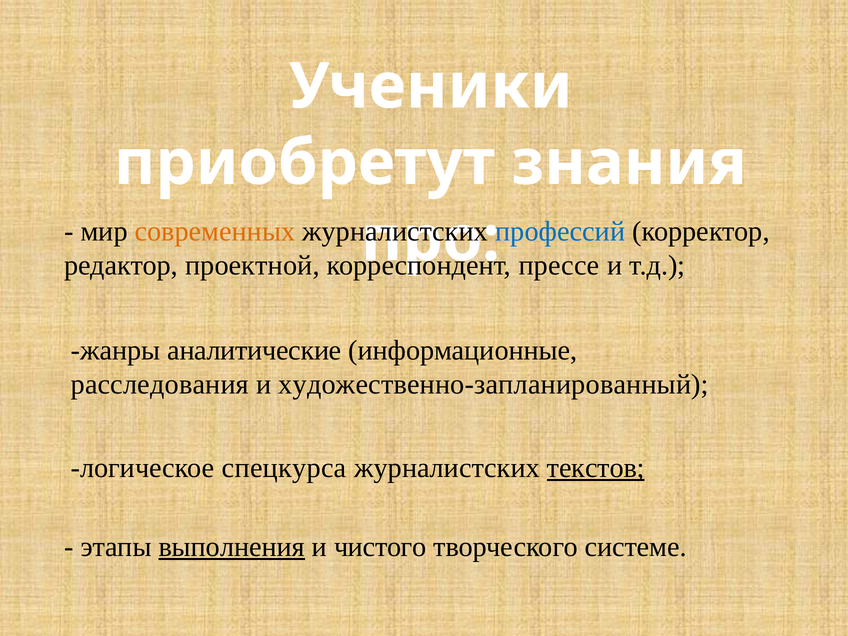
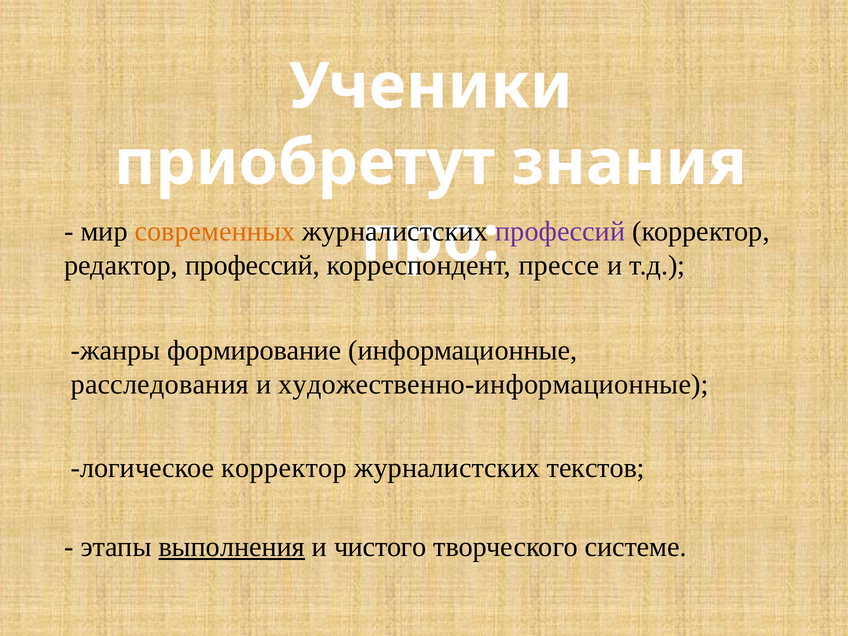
профессий at (560, 231) colour: blue -> purple
редактор проектной: проектной -> профессий
аналитические: аналитические -> формирование
художественно-запланированный: художественно-запланированный -> художественно-информационные
логическое спецкурса: спецкурса -> корректор
текстов underline: present -> none
